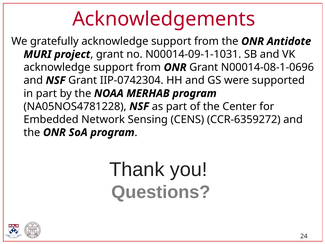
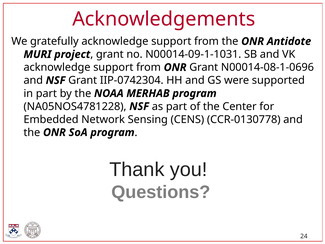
CCR-6359272: CCR-6359272 -> CCR-0130778
